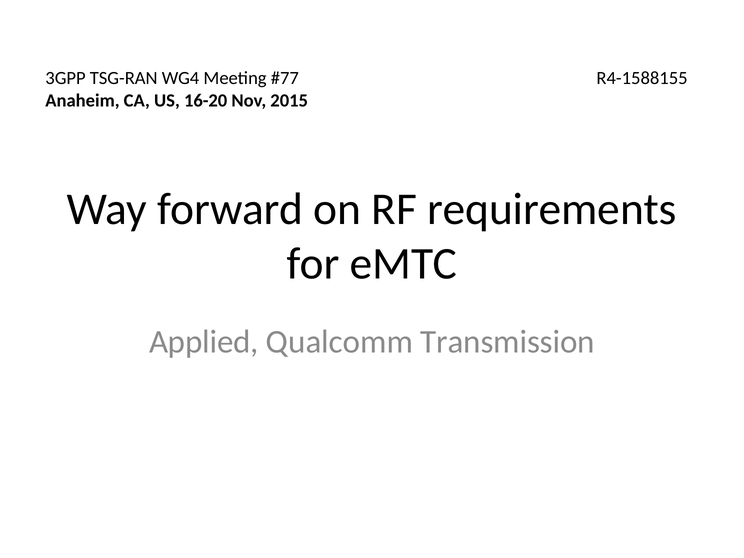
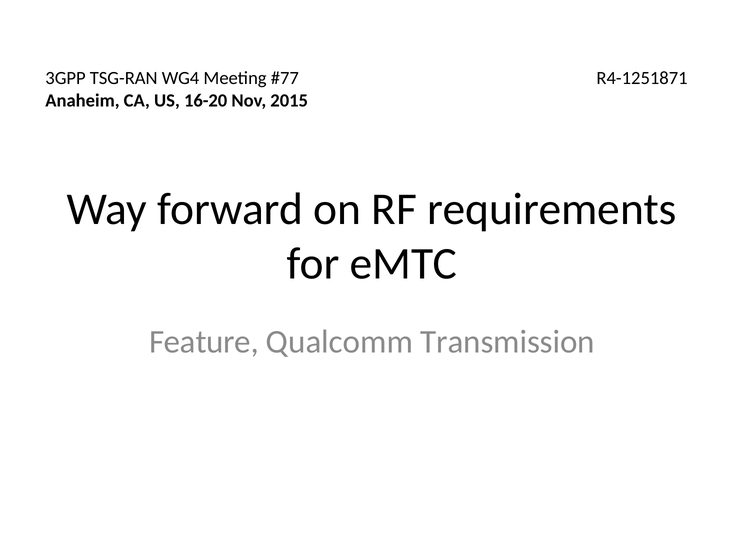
R4-1588155: R4-1588155 -> R4-1251871
Applied: Applied -> Feature
